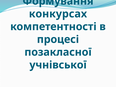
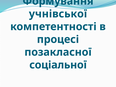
конкурсах: конкурсах -> учнівської
учнівської: учнівської -> соціальної
